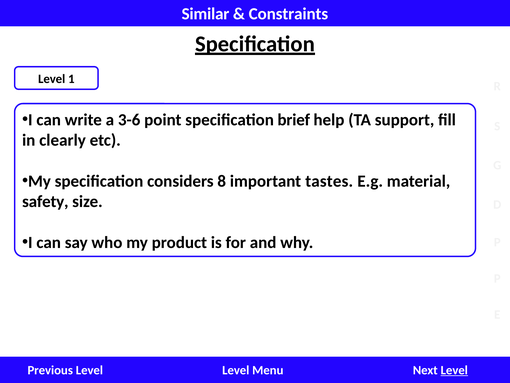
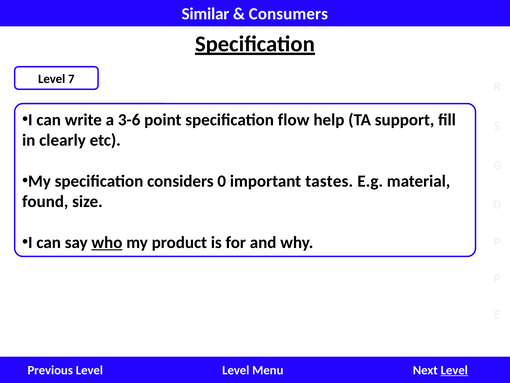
Constraints: Constraints -> Consumers
1: 1 -> 7
brief: brief -> flow
8: 8 -> 0
safety: safety -> found
who underline: none -> present
